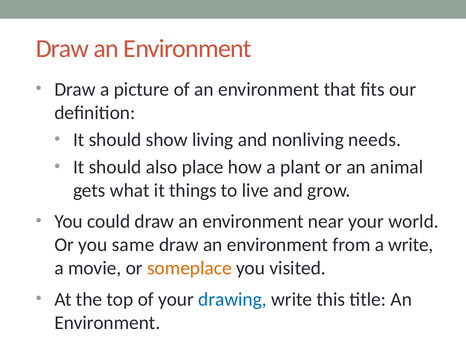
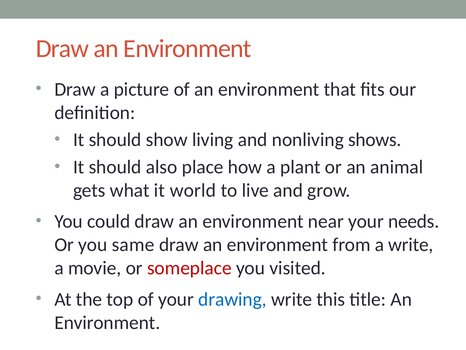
needs: needs -> shows
things: things -> world
world: world -> needs
someplace colour: orange -> red
